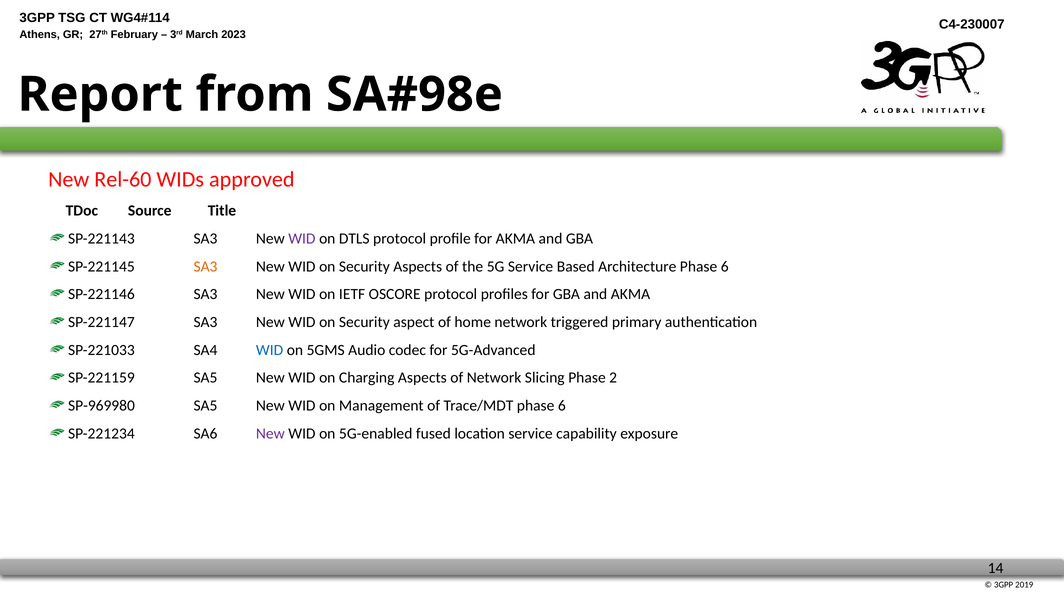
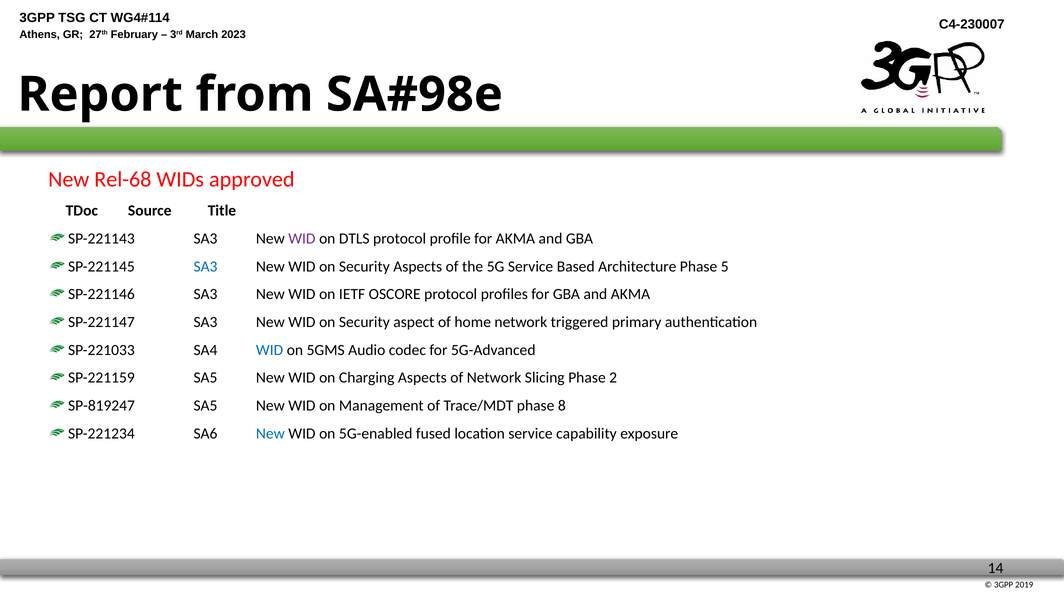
Rel-60: Rel-60 -> Rel-68
SA3 at (206, 267) colour: orange -> blue
Architecture Phase 6: 6 -> 5
SP-969980: SP-969980 -> SP-819247
Trace/MDT phase 6: 6 -> 8
New at (270, 434) colour: purple -> blue
